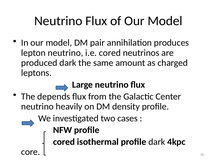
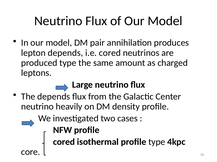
lepton neutrino: neutrino -> depends
produced dark: dark -> type
profile dark: dark -> type
